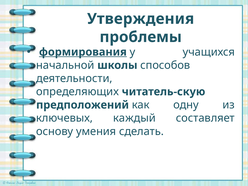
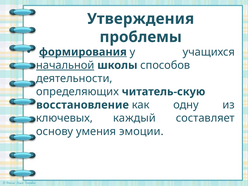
начальной underline: none -> present
предположений: предположений -> восстановление
сделать: сделать -> эмоции
